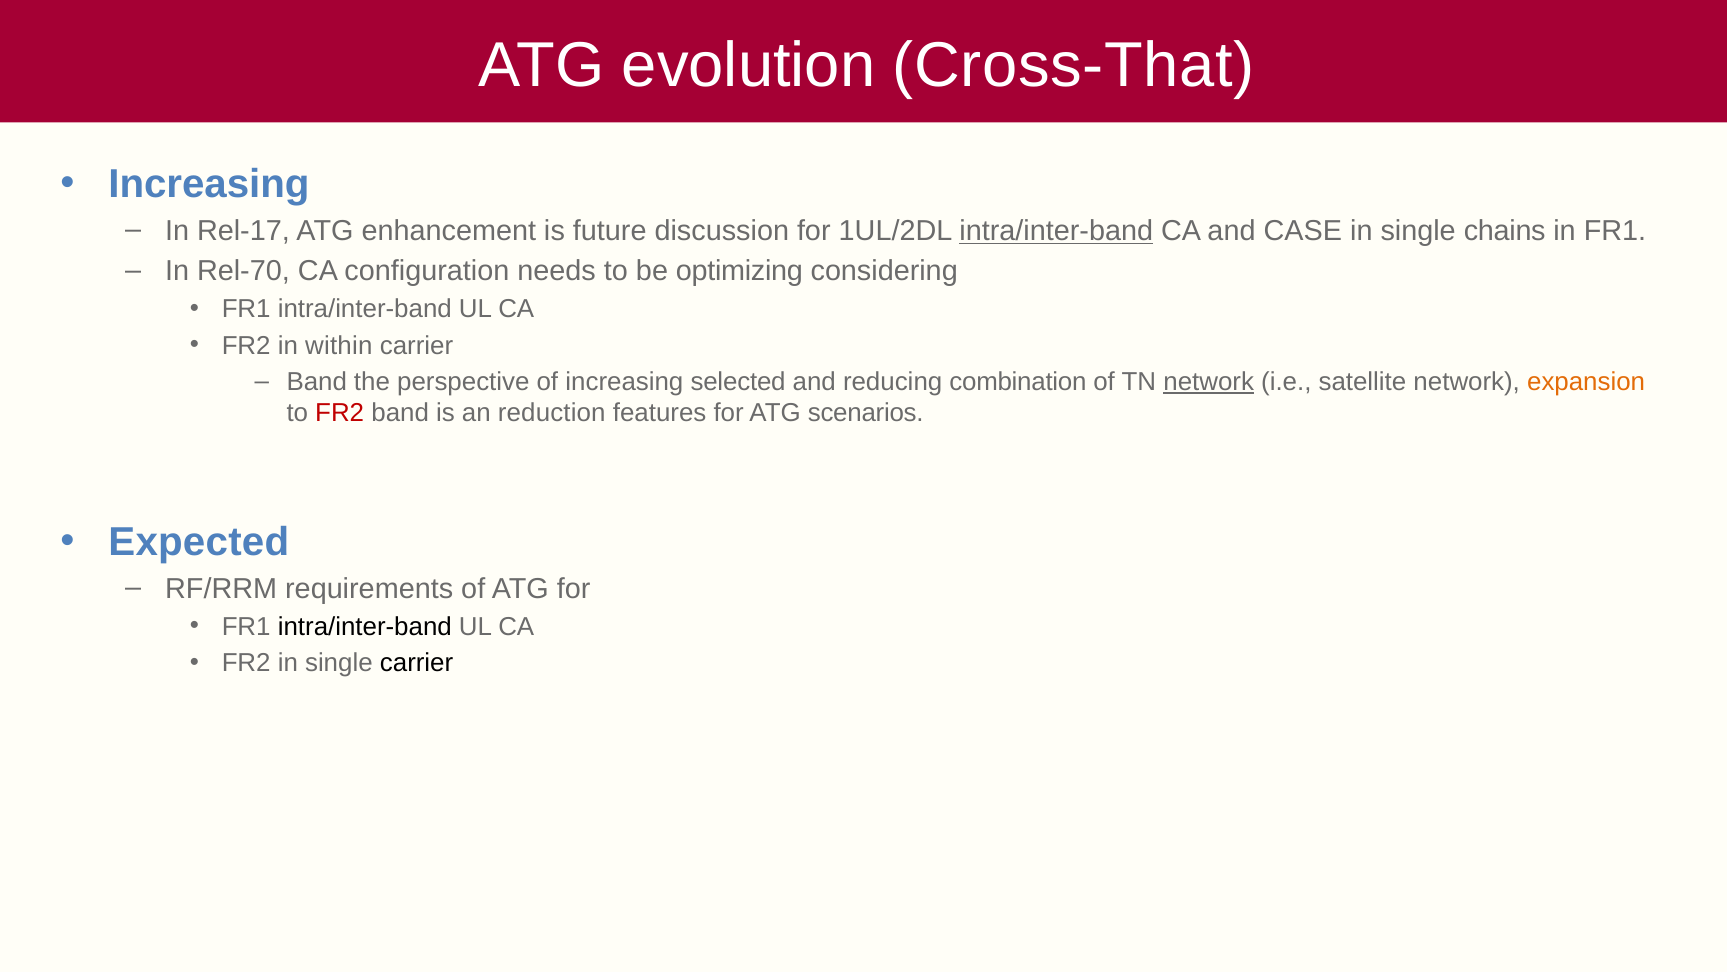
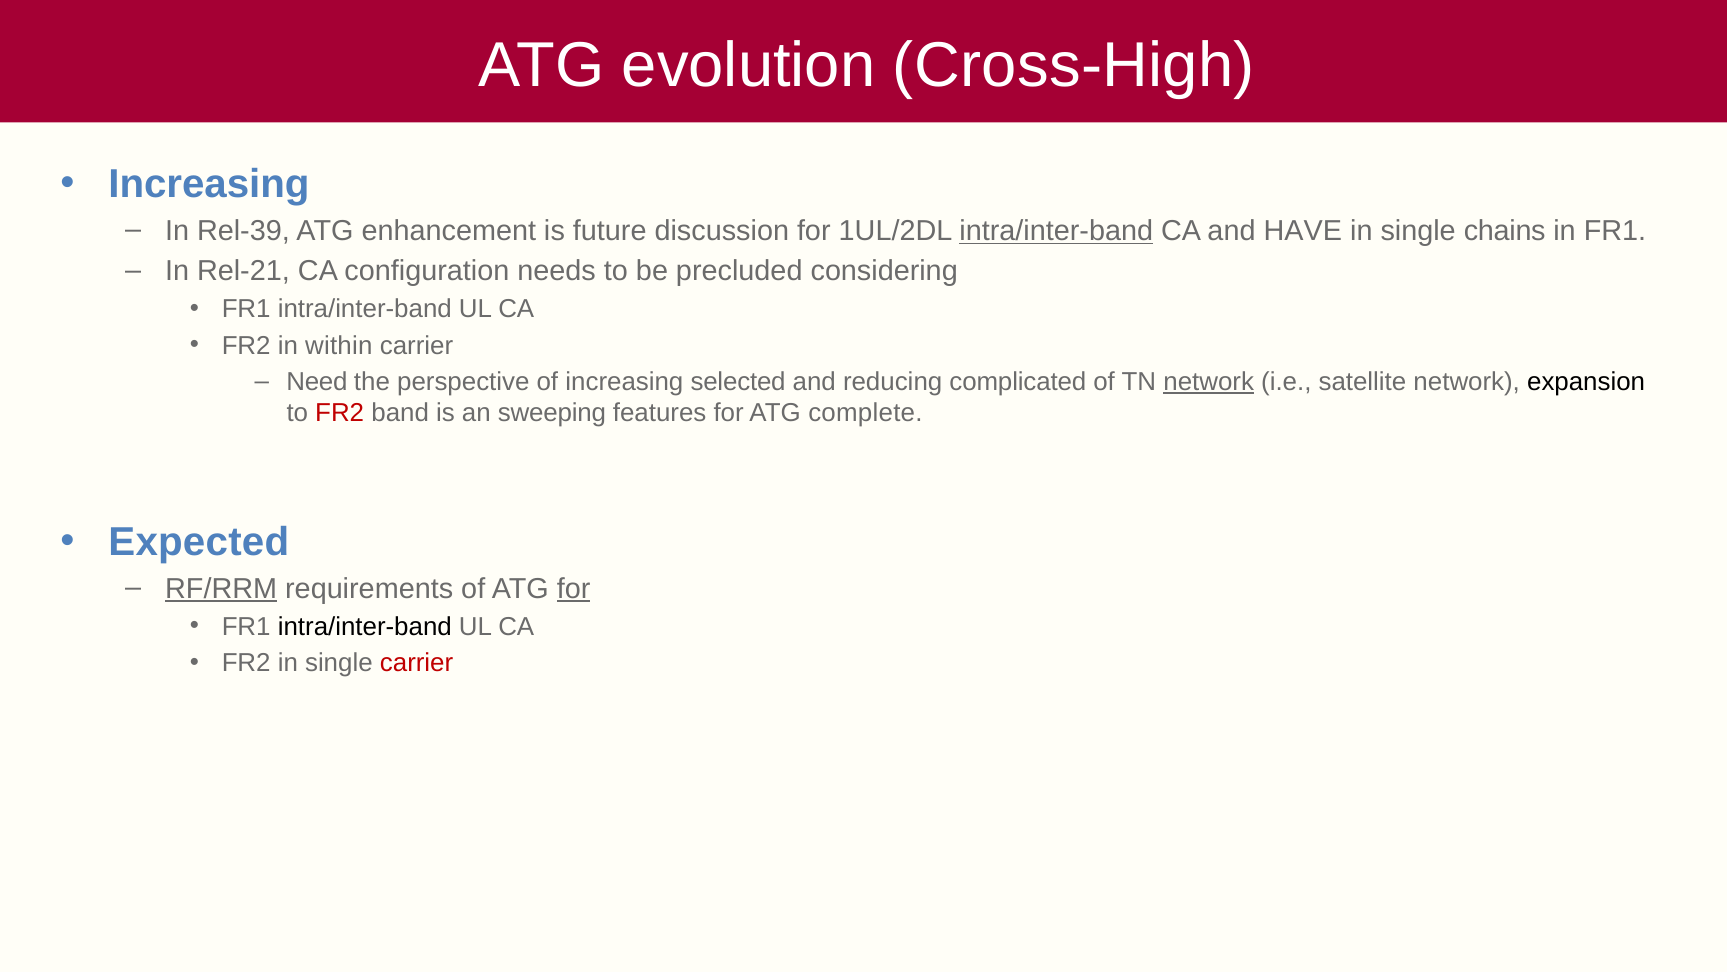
Cross-That: Cross-That -> Cross-High
Rel-17: Rel-17 -> Rel-39
CASE: CASE -> HAVE
Rel-70: Rel-70 -> Rel-21
optimizing: optimizing -> precluded
Band at (317, 382): Band -> Need
combination: combination -> complicated
expansion colour: orange -> black
reduction: reduction -> sweeping
scenarios: scenarios -> complete
RF/RRM underline: none -> present
for at (574, 589) underline: none -> present
carrier at (417, 663) colour: black -> red
